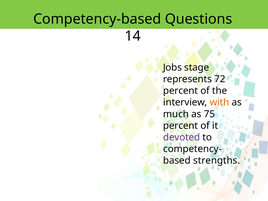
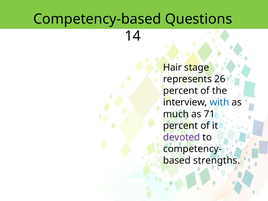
Jobs: Jobs -> Hair
72: 72 -> 26
with colour: orange -> blue
75: 75 -> 71
